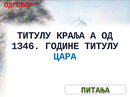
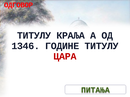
ЦАРА colour: blue -> red
